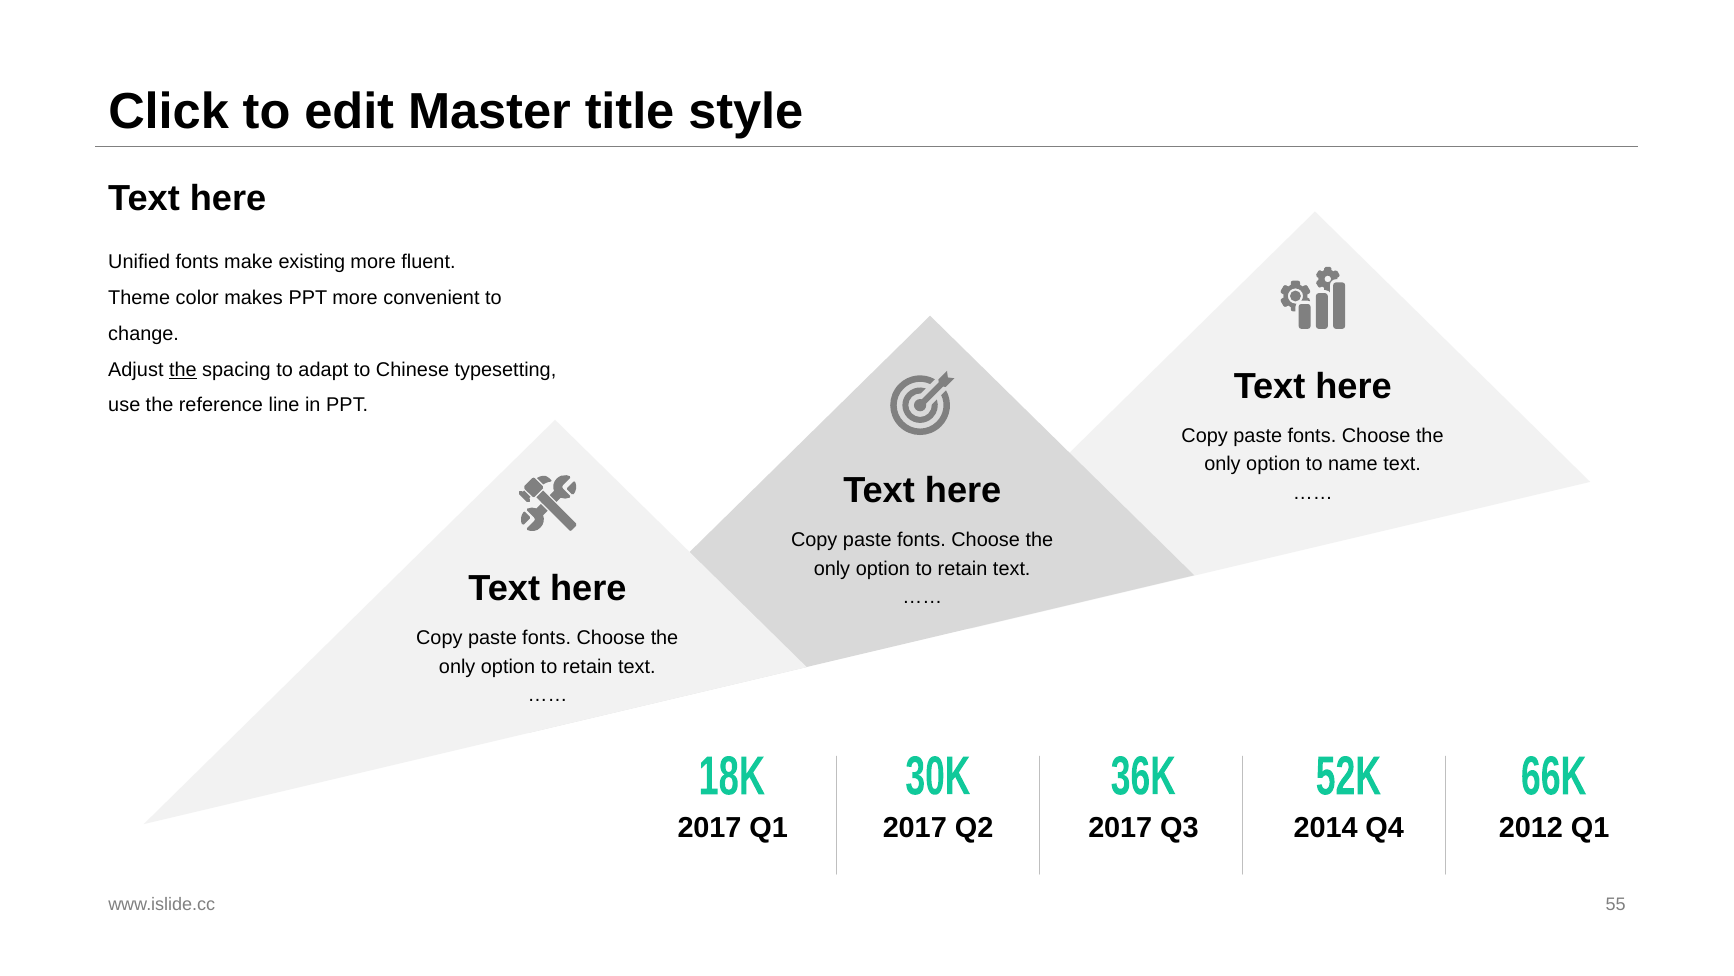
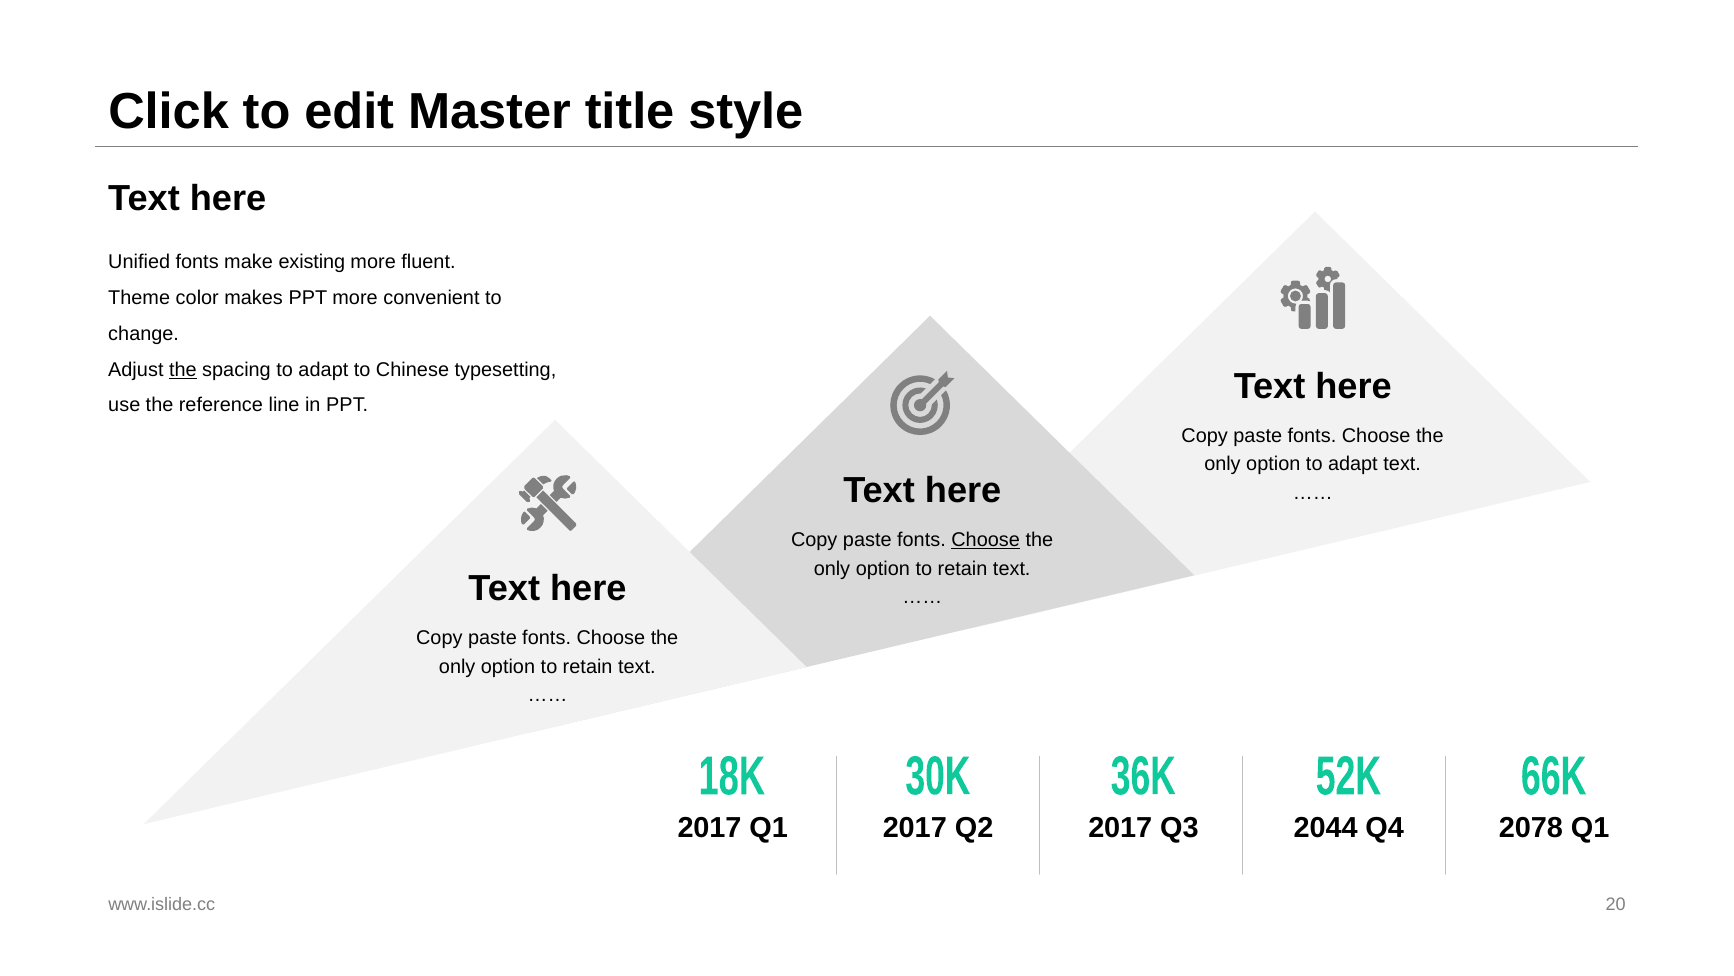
option to name: name -> adapt
Choose at (986, 540) underline: none -> present
2014: 2014 -> 2044
2012: 2012 -> 2078
55: 55 -> 20
